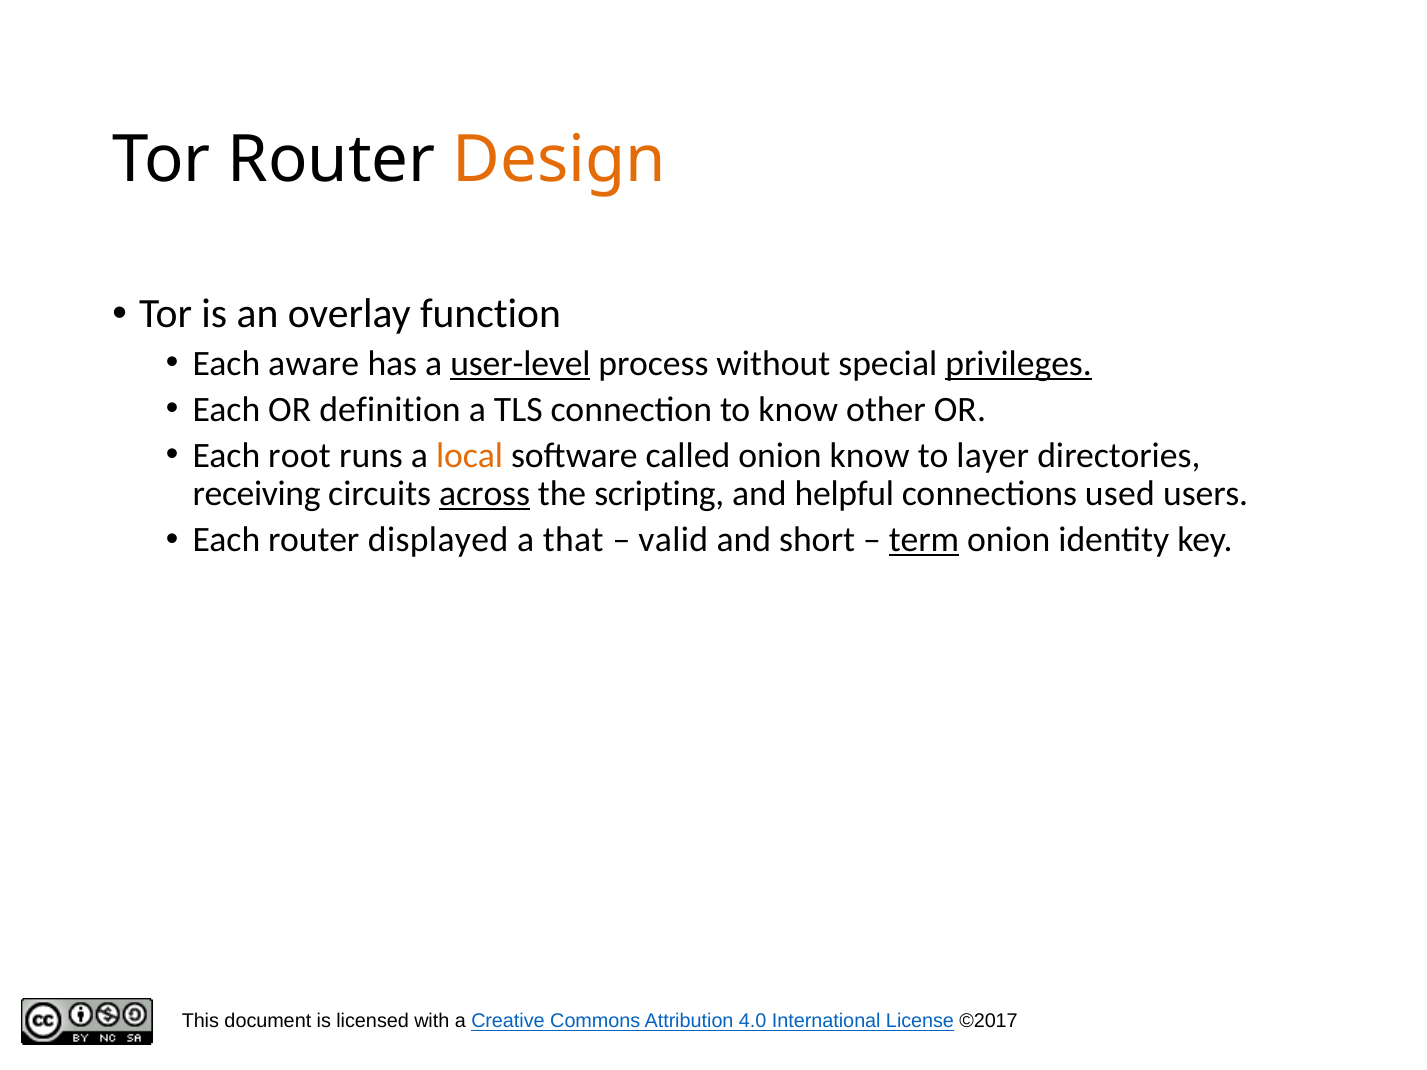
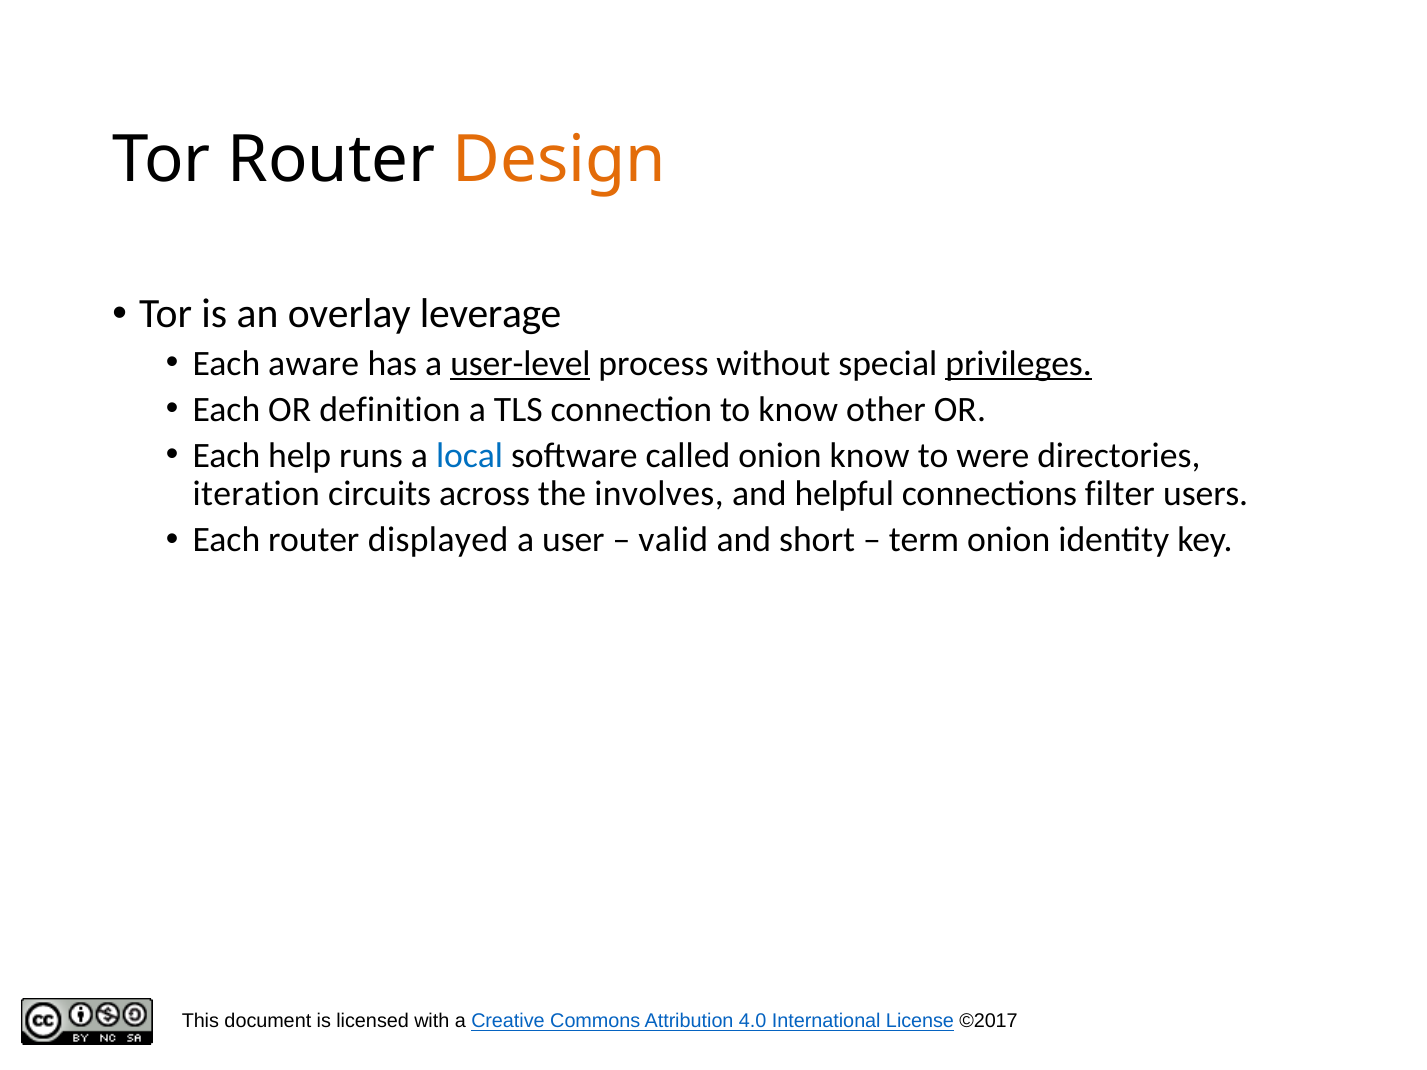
function: function -> leverage
root: root -> help
local colour: orange -> blue
layer: layer -> were
receiving: receiving -> iteration
across underline: present -> none
scripting: scripting -> involves
used: used -> filter
that: that -> user
term underline: present -> none
